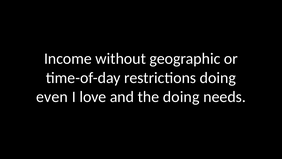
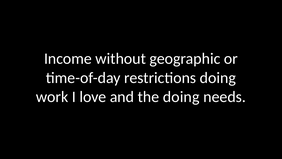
even: even -> work
